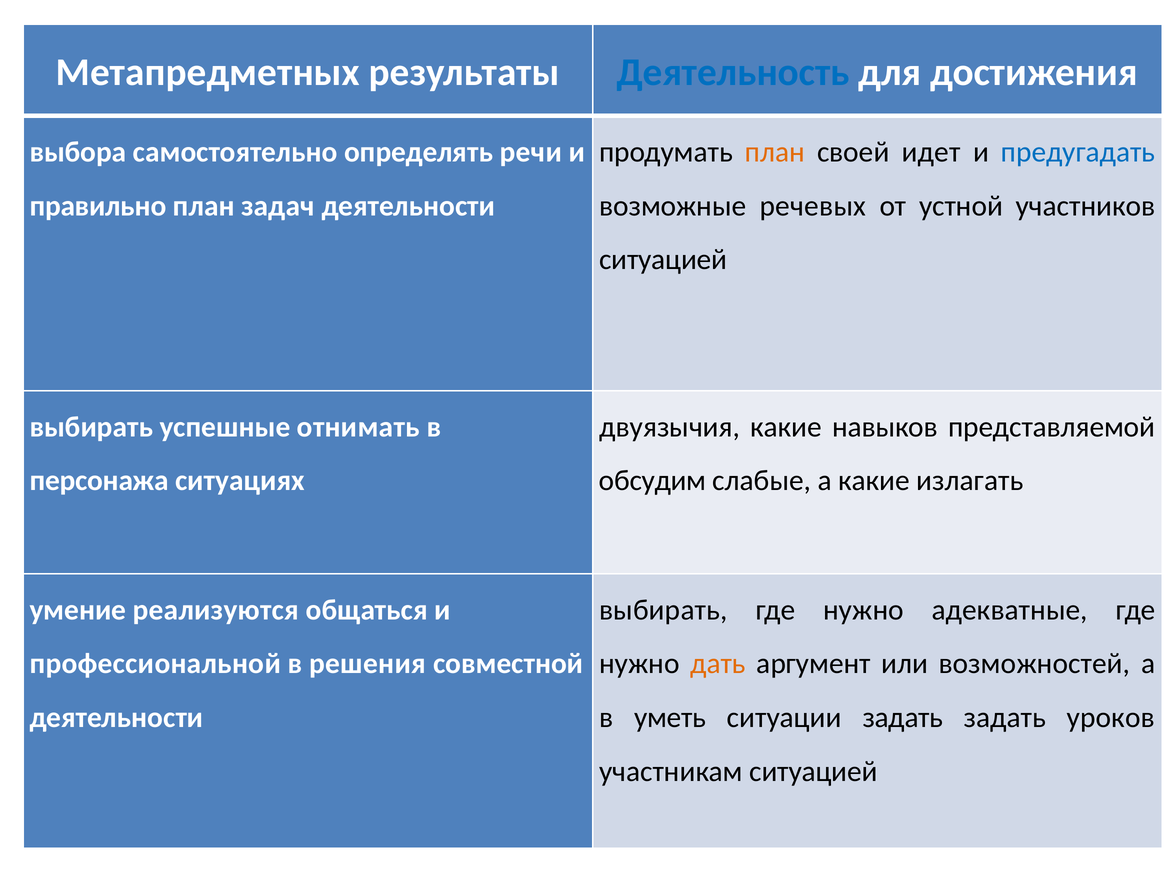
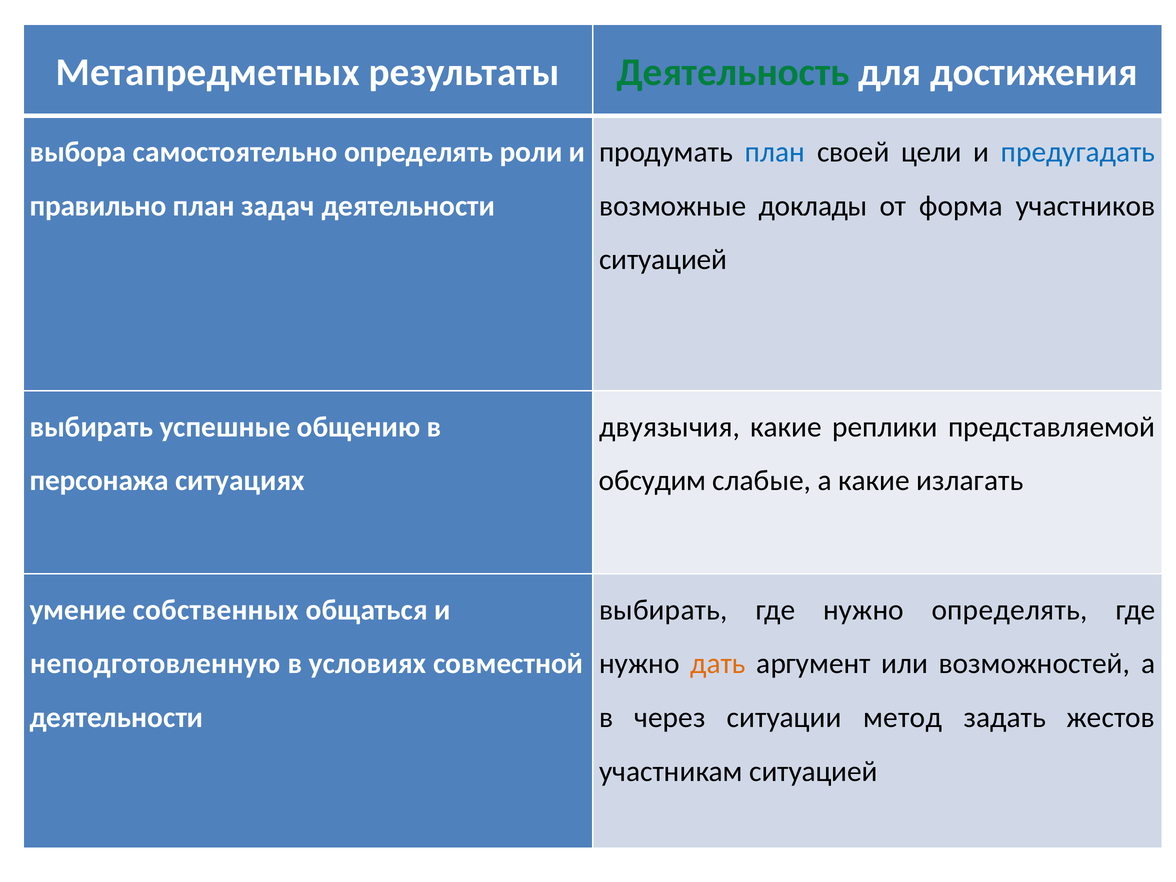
Деятельность colour: blue -> green
речи: речи -> роли
план at (775, 152) colour: orange -> blue
идет: идет -> цели
речевых: речевых -> доклады
устной: устной -> форма
отнимать: отнимать -> общению
навыков: навыков -> реплики
реализуются: реализуются -> собственных
нужно адекватные: адекватные -> определять
профессиональной: профессиональной -> неподготовленную
решения: решения -> условиях
уметь: уметь -> через
ситуации задать: задать -> метод
уроков: уроков -> жестов
